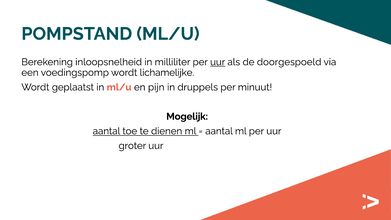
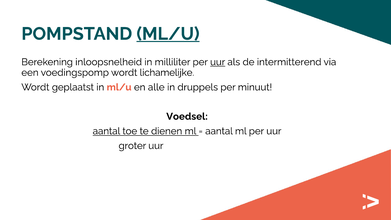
ML/U at (168, 34) underline: none -> present
doorgespoeld: doorgespoeld -> intermitterend
pijn: pijn -> alle
Mogelijk: Mogelijk -> Voedsel
